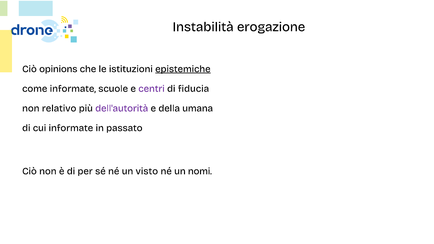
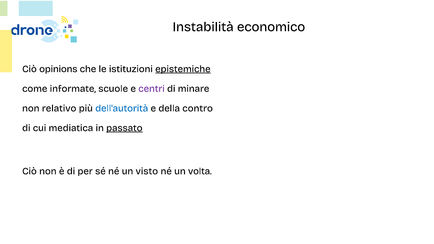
erogazione: erogazione -> economico
fiducia: fiducia -> minare
dell'autorità colour: purple -> blue
umana: umana -> contro
cui informate: informate -> mediatica
passato underline: none -> present
nomi: nomi -> volta
